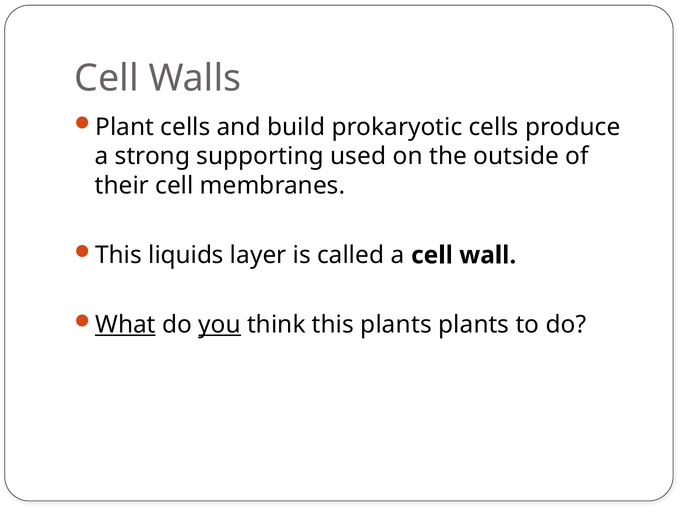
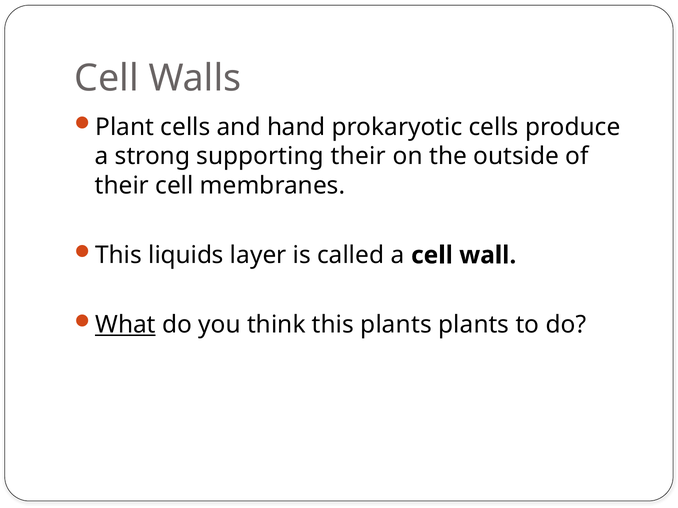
build: build -> hand
supporting used: used -> their
you underline: present -> none
